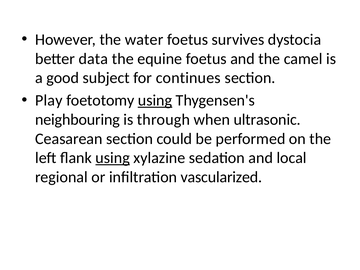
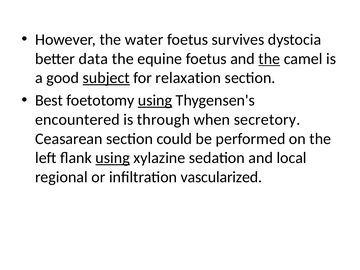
the at (269, 59) underline: none -> present
subject underline: none -> present
continues: continues -> relaxation
Play: Play -> Best
neighbouring: neighbouring -> encountered
ultrasonic: ultrasonic -> secretory
